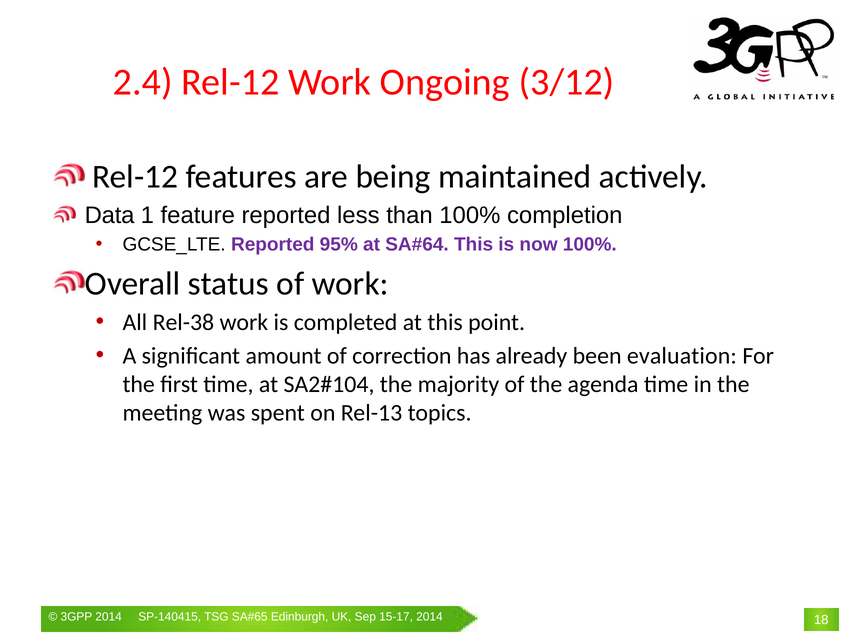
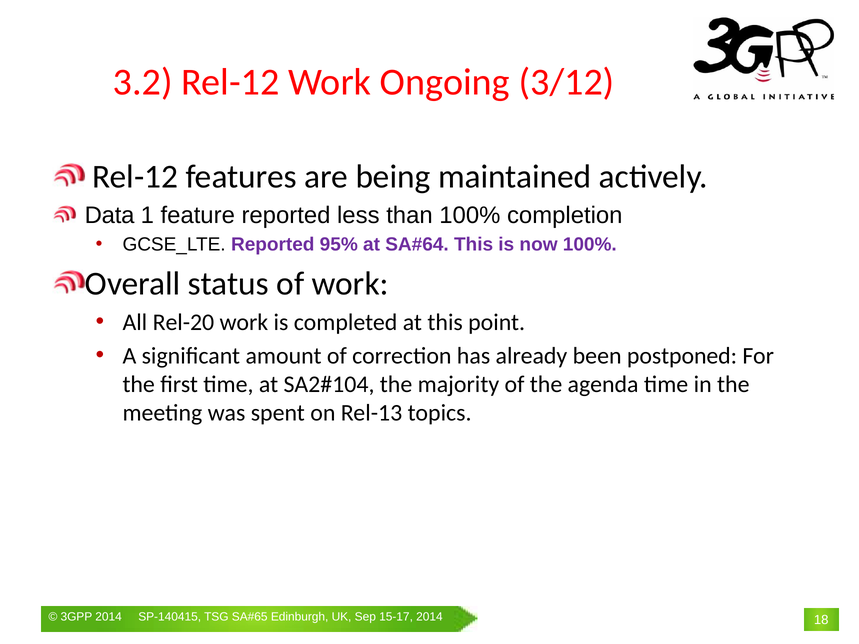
2.4: 2.4 -> 3.2
Rel-38: Rel-38 -> Rel-20
evaluation: evaluation -> postponed
